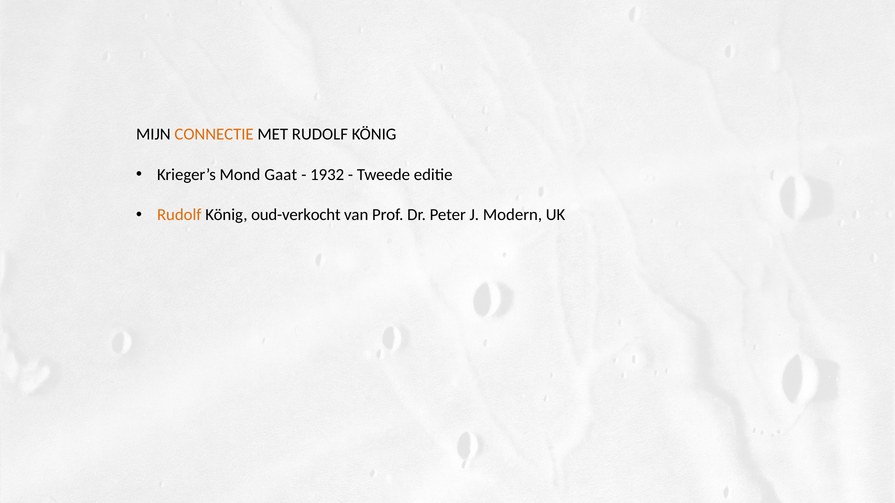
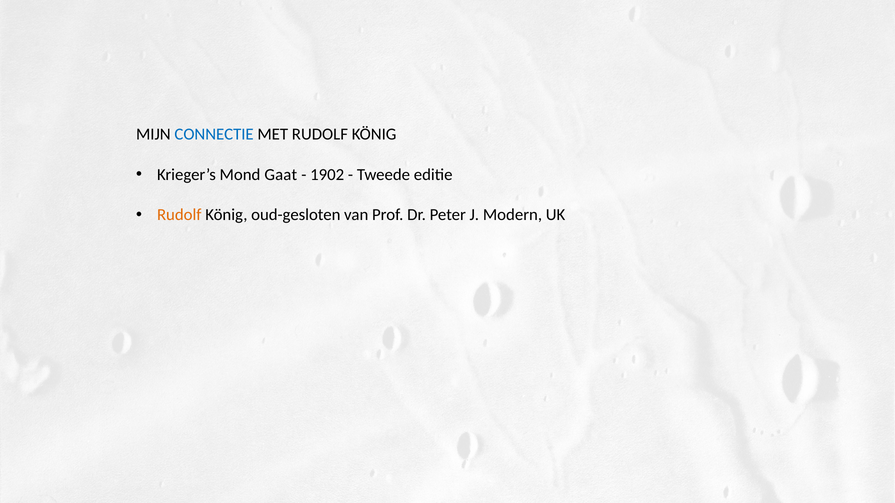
CONNECTIE colour: orange -> blue
1932: 1932 -> 1902
oud-verkocht: oud-verkocht -> oud-gesloten
